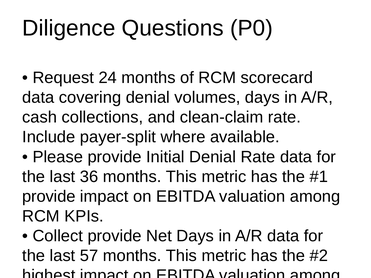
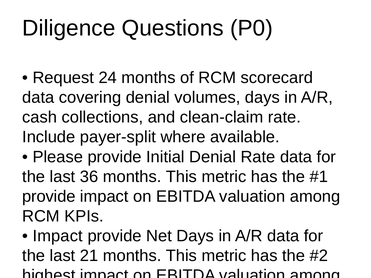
Collect at (58, 236): Collect -> Impact
57: 57 -> 21
